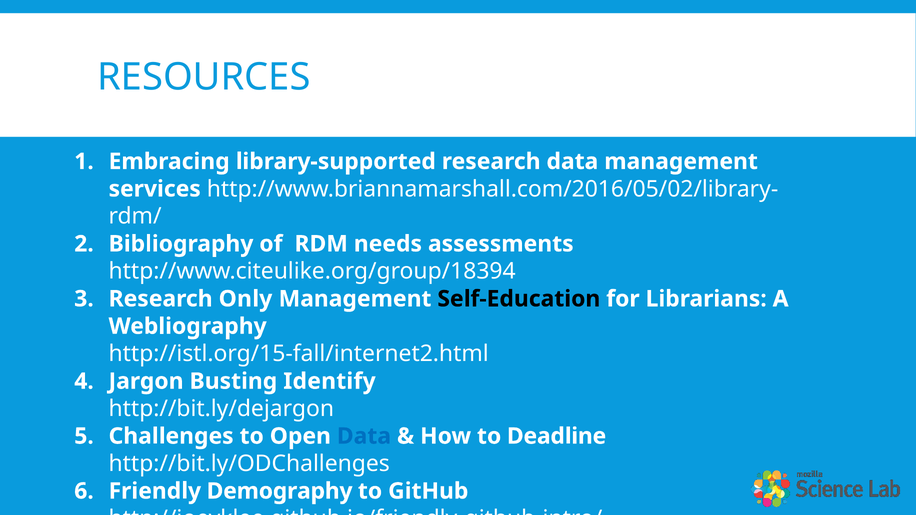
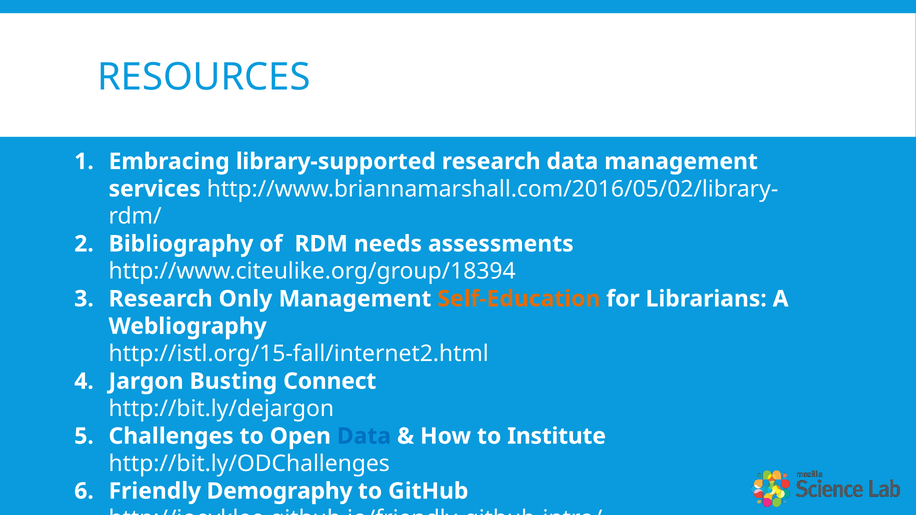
Self-Education colour: black -> orange
Identify: Identify -> Connect
Deadline: Deadline -> Institute
